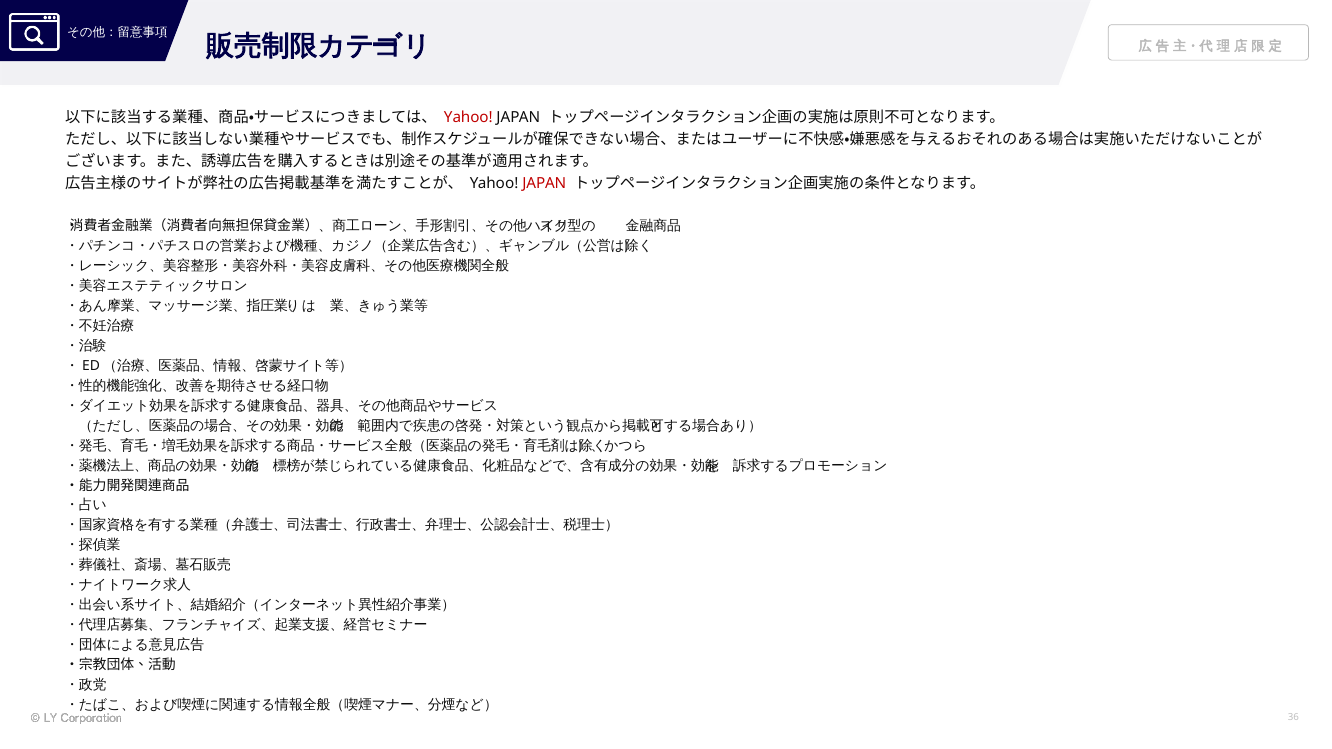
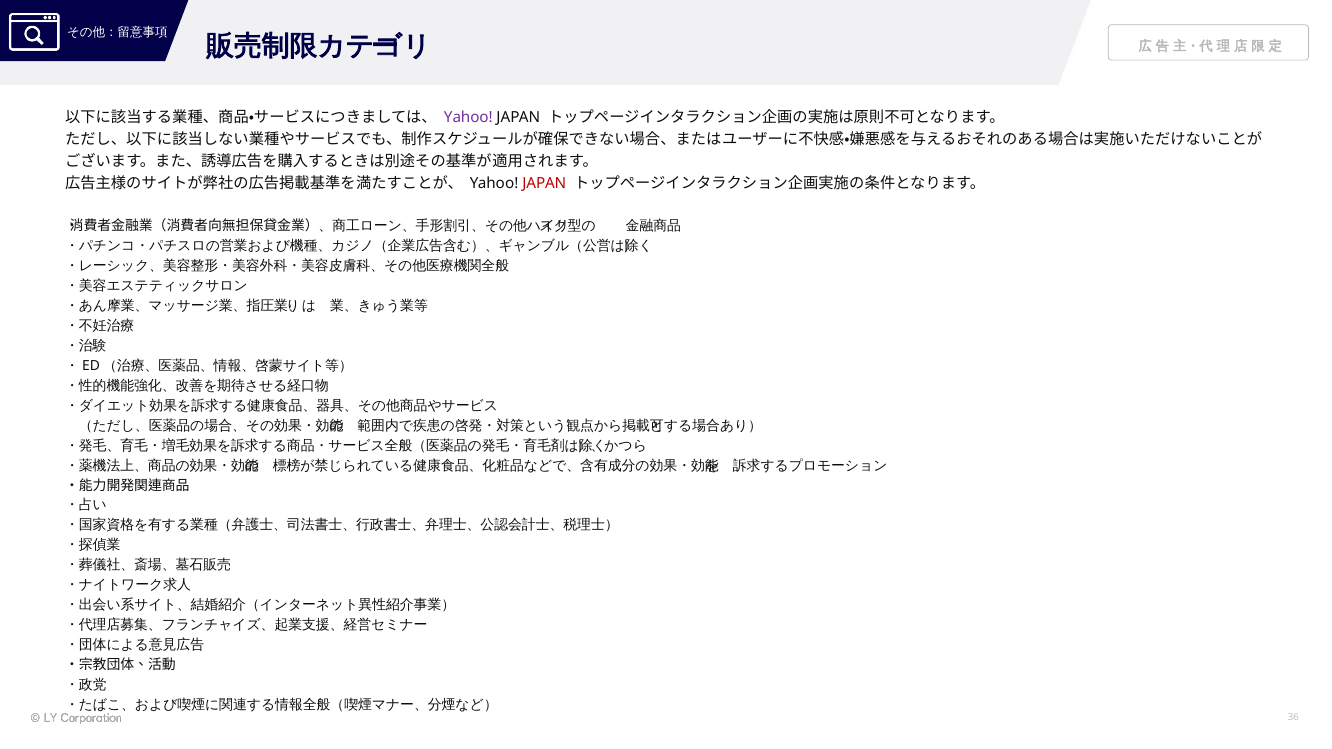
Yahoo at (468, 117) colour: red -> purple
